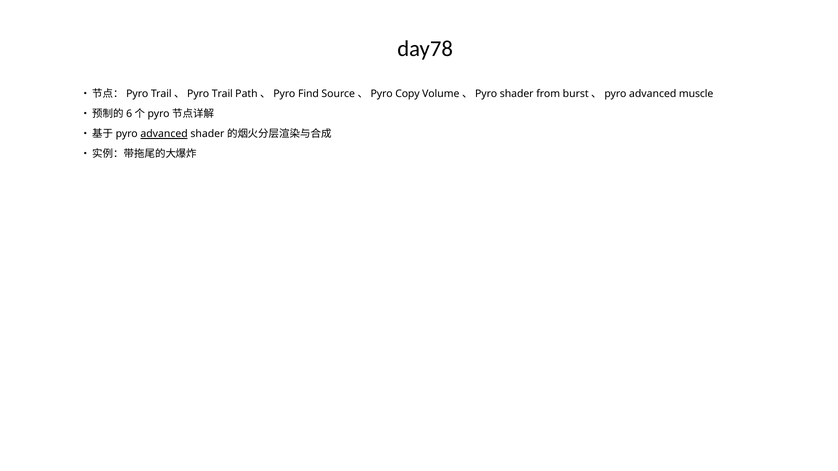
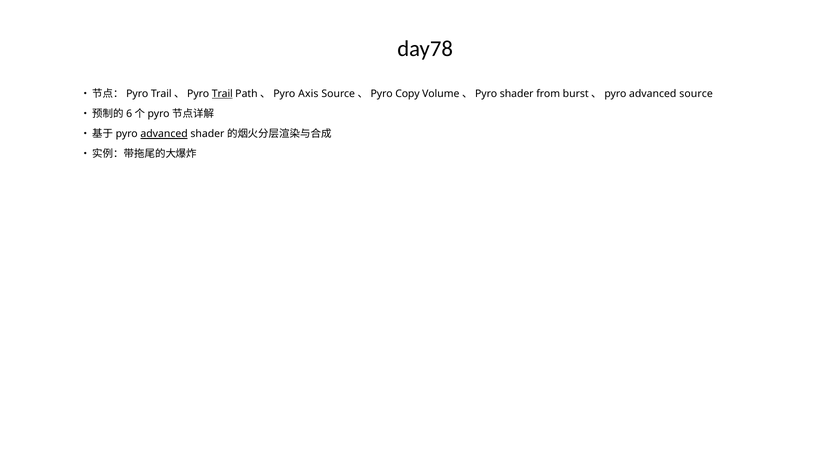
Trail underline: none -> present
Find: Find -> Axis
muscle: muscle -> source
